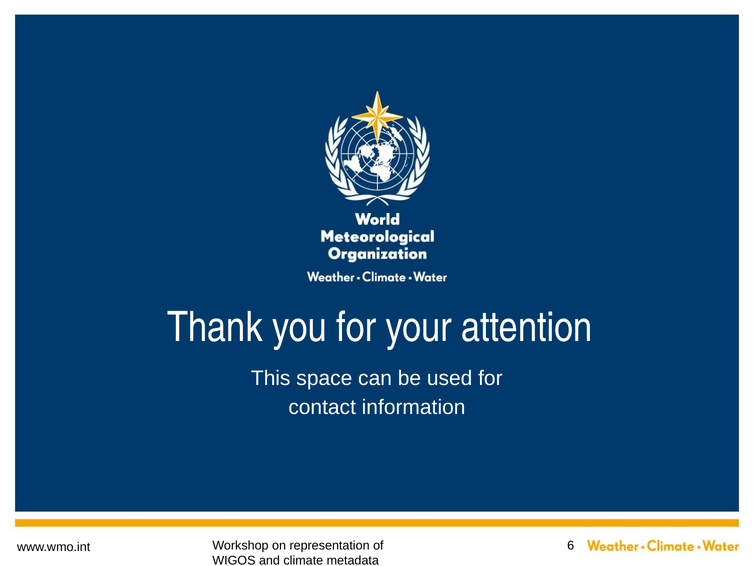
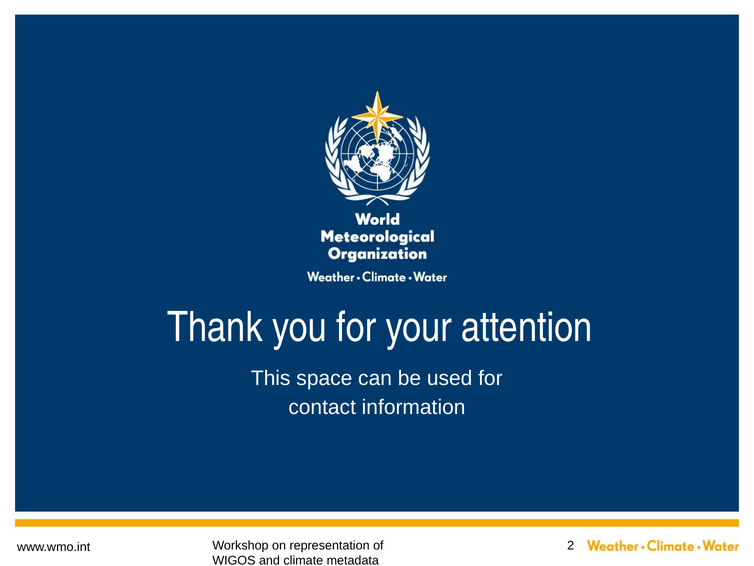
6: 6 -> 2
